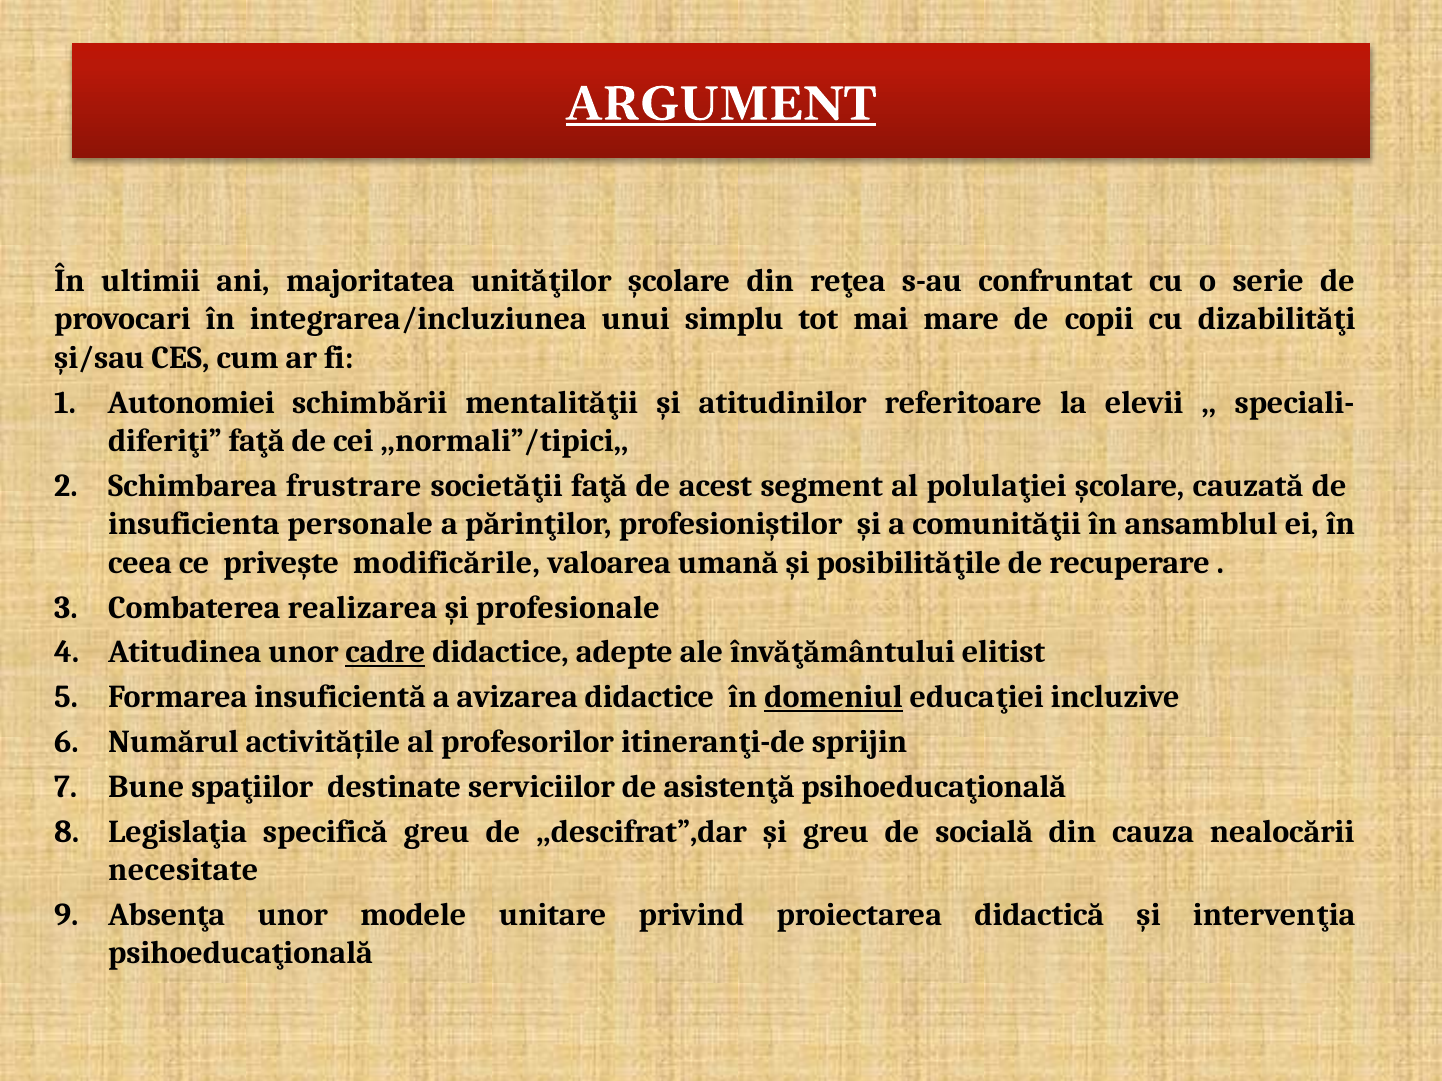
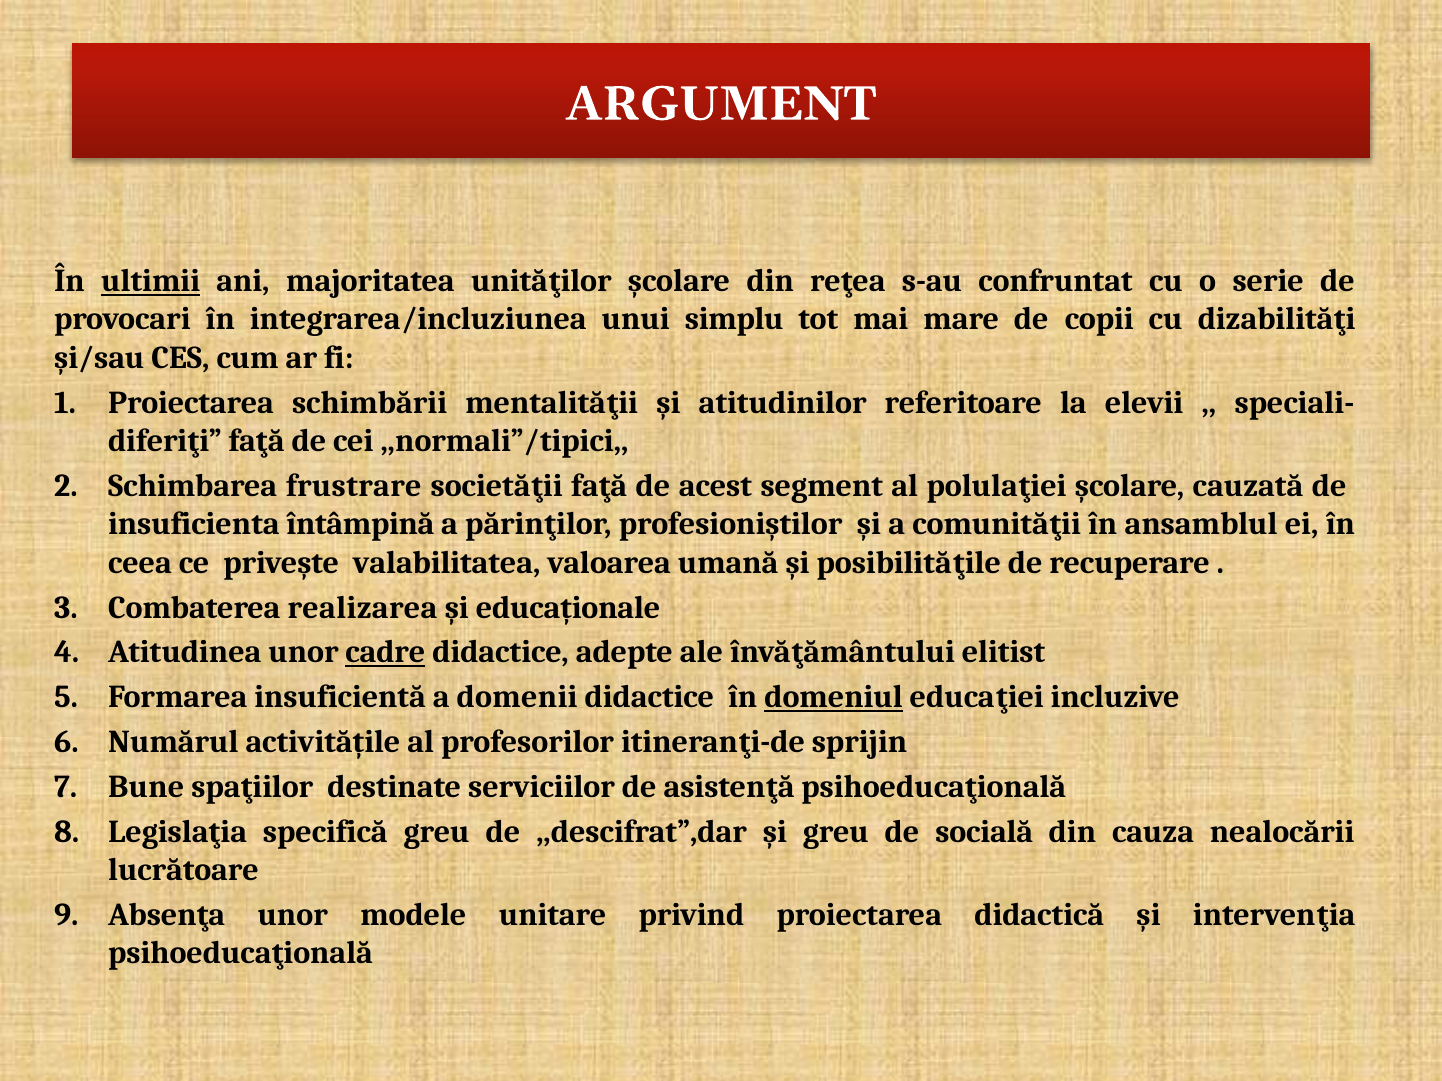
ARGUMENT underline: present -> none
ultimii underline: none -> present
Autonomiei at (191, 403): Autonomiei -> Proiectarea
personale: personale -> întâmpină
modificările: modificările -> valabilitatea
profesionale: profesionale -> educaționale
avizarea: avizarea -> domenii
necesitate: necesitate -> lucrătoare
